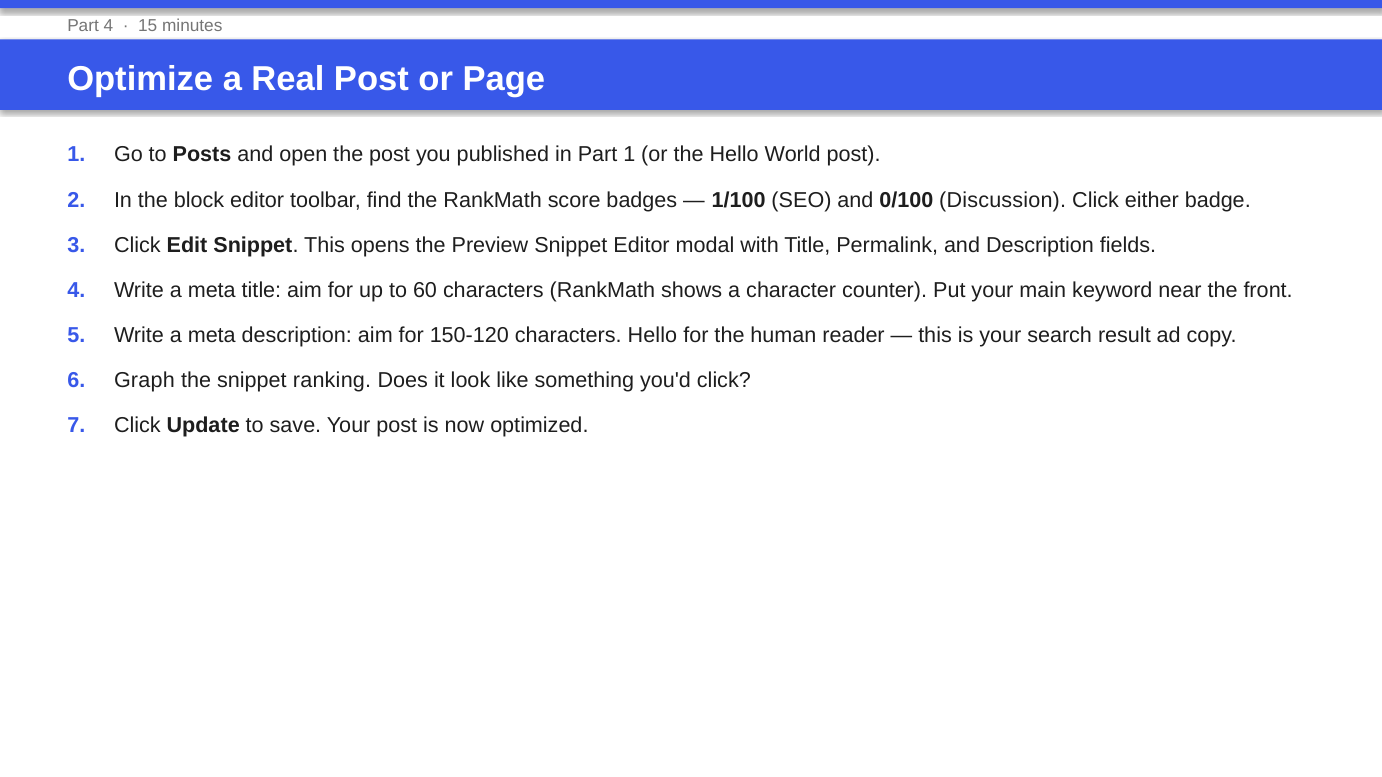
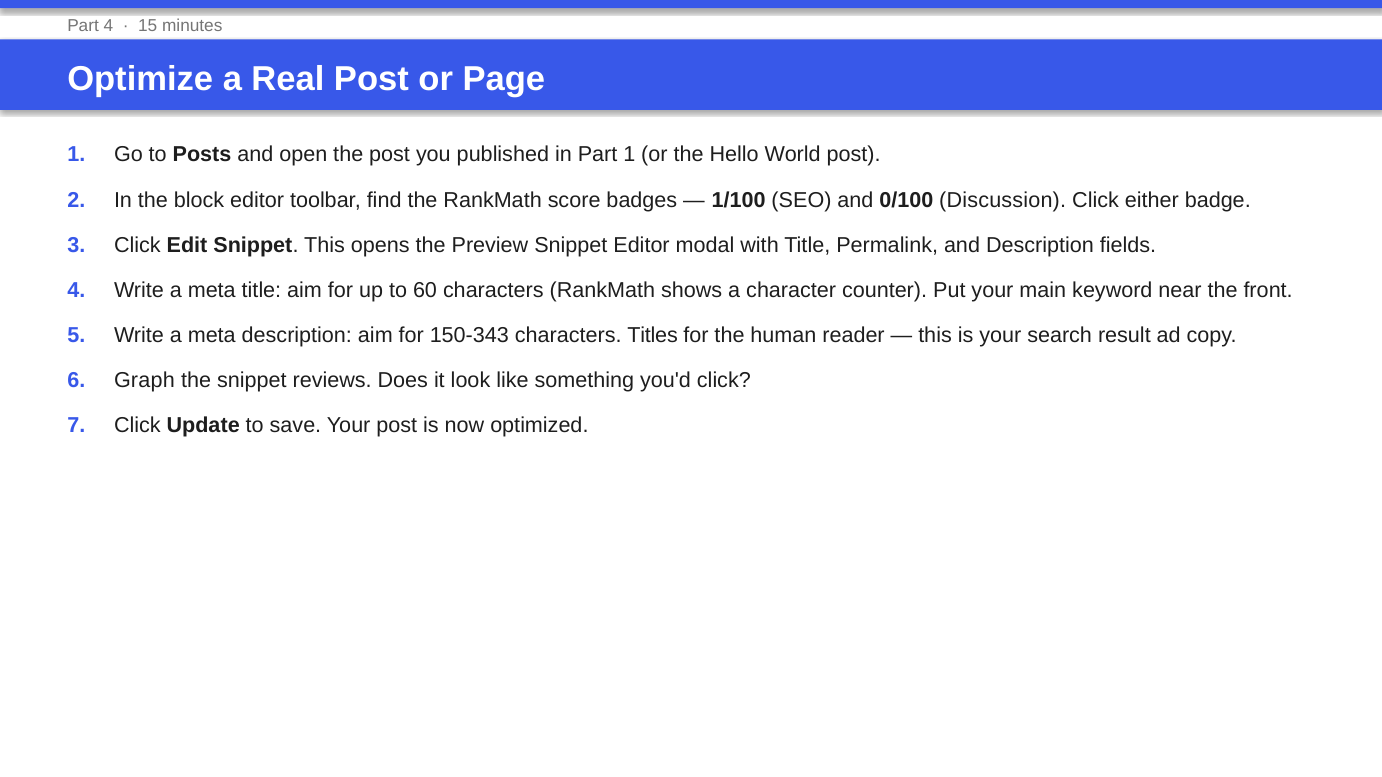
150-120: 150-120 -> 150-343
characters Hello: Hello -> Titles
ranking: ranking -> reviews
